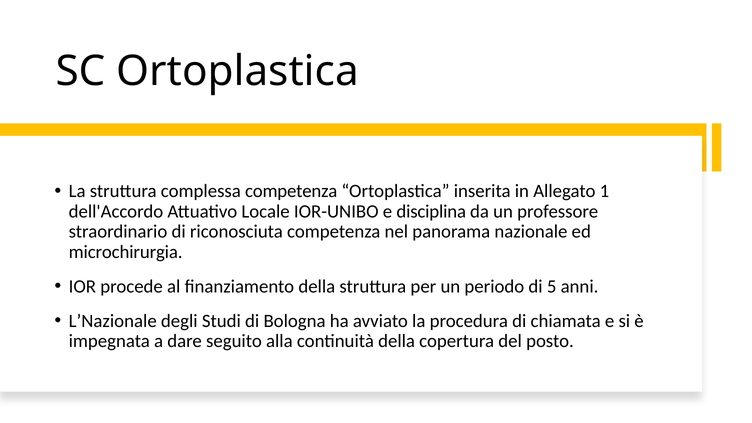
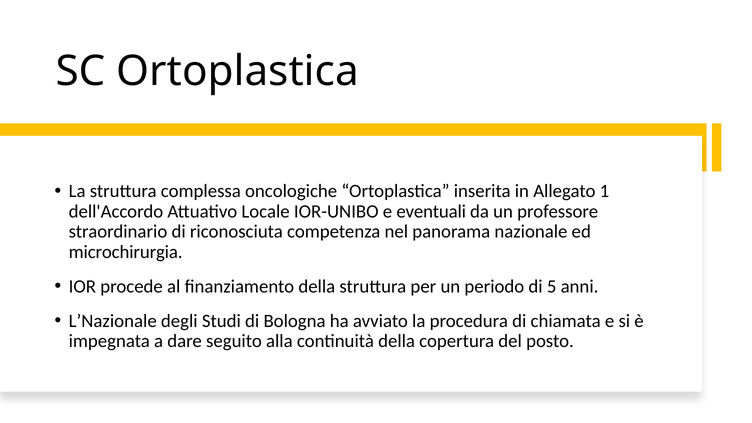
complessa competenza: competenza -> oncologiche
disciplina: disciplina -> eventuali
